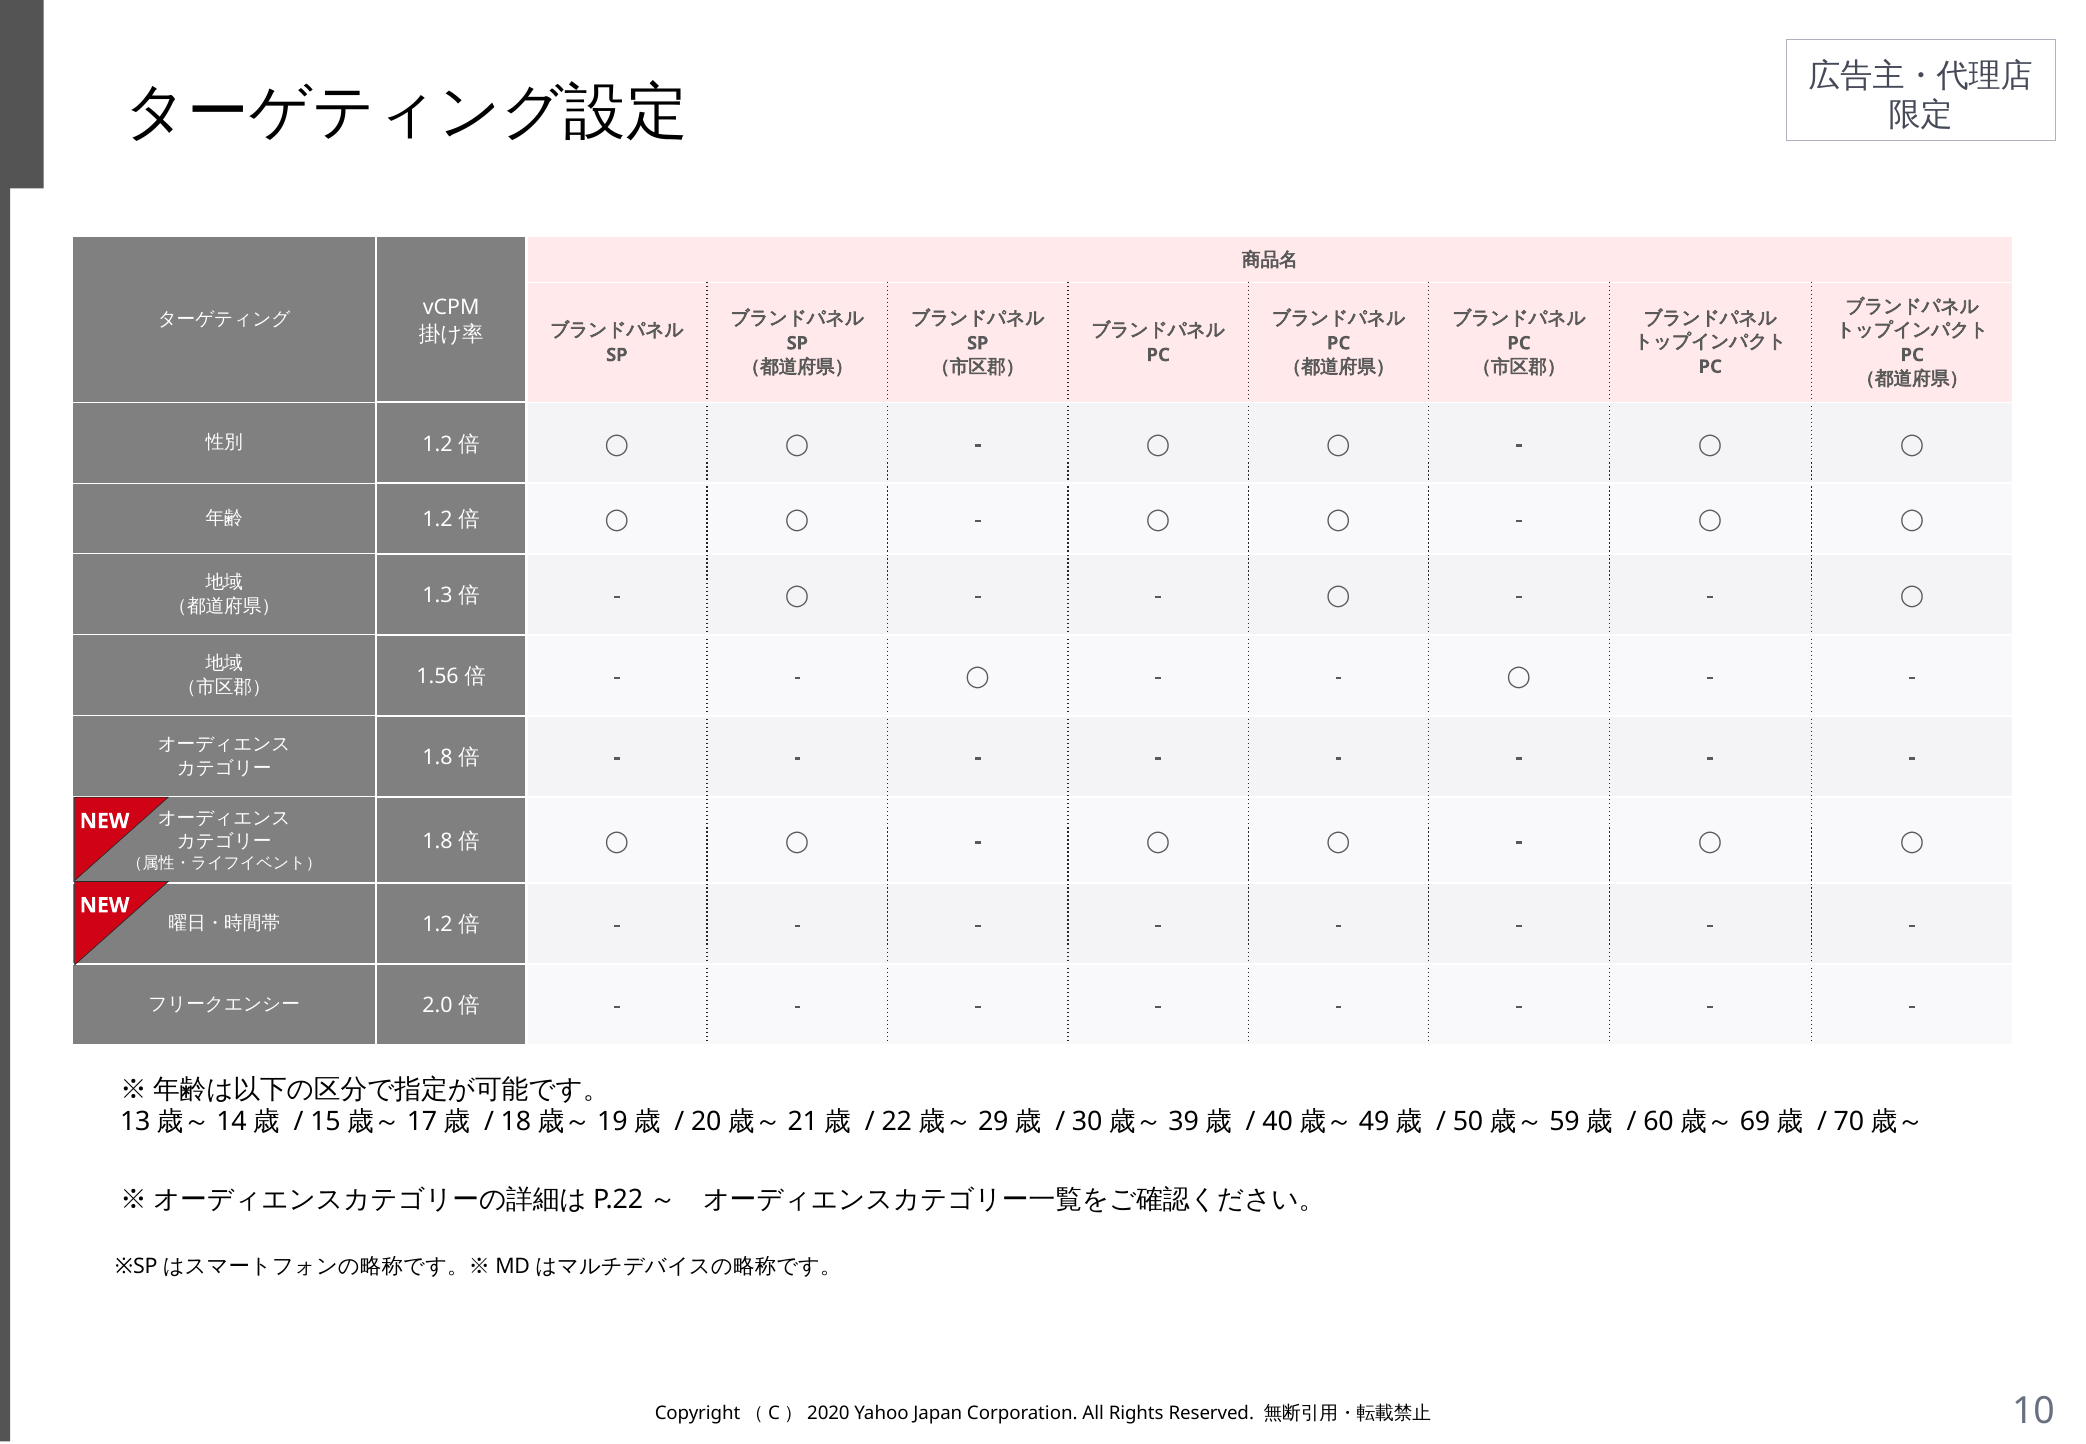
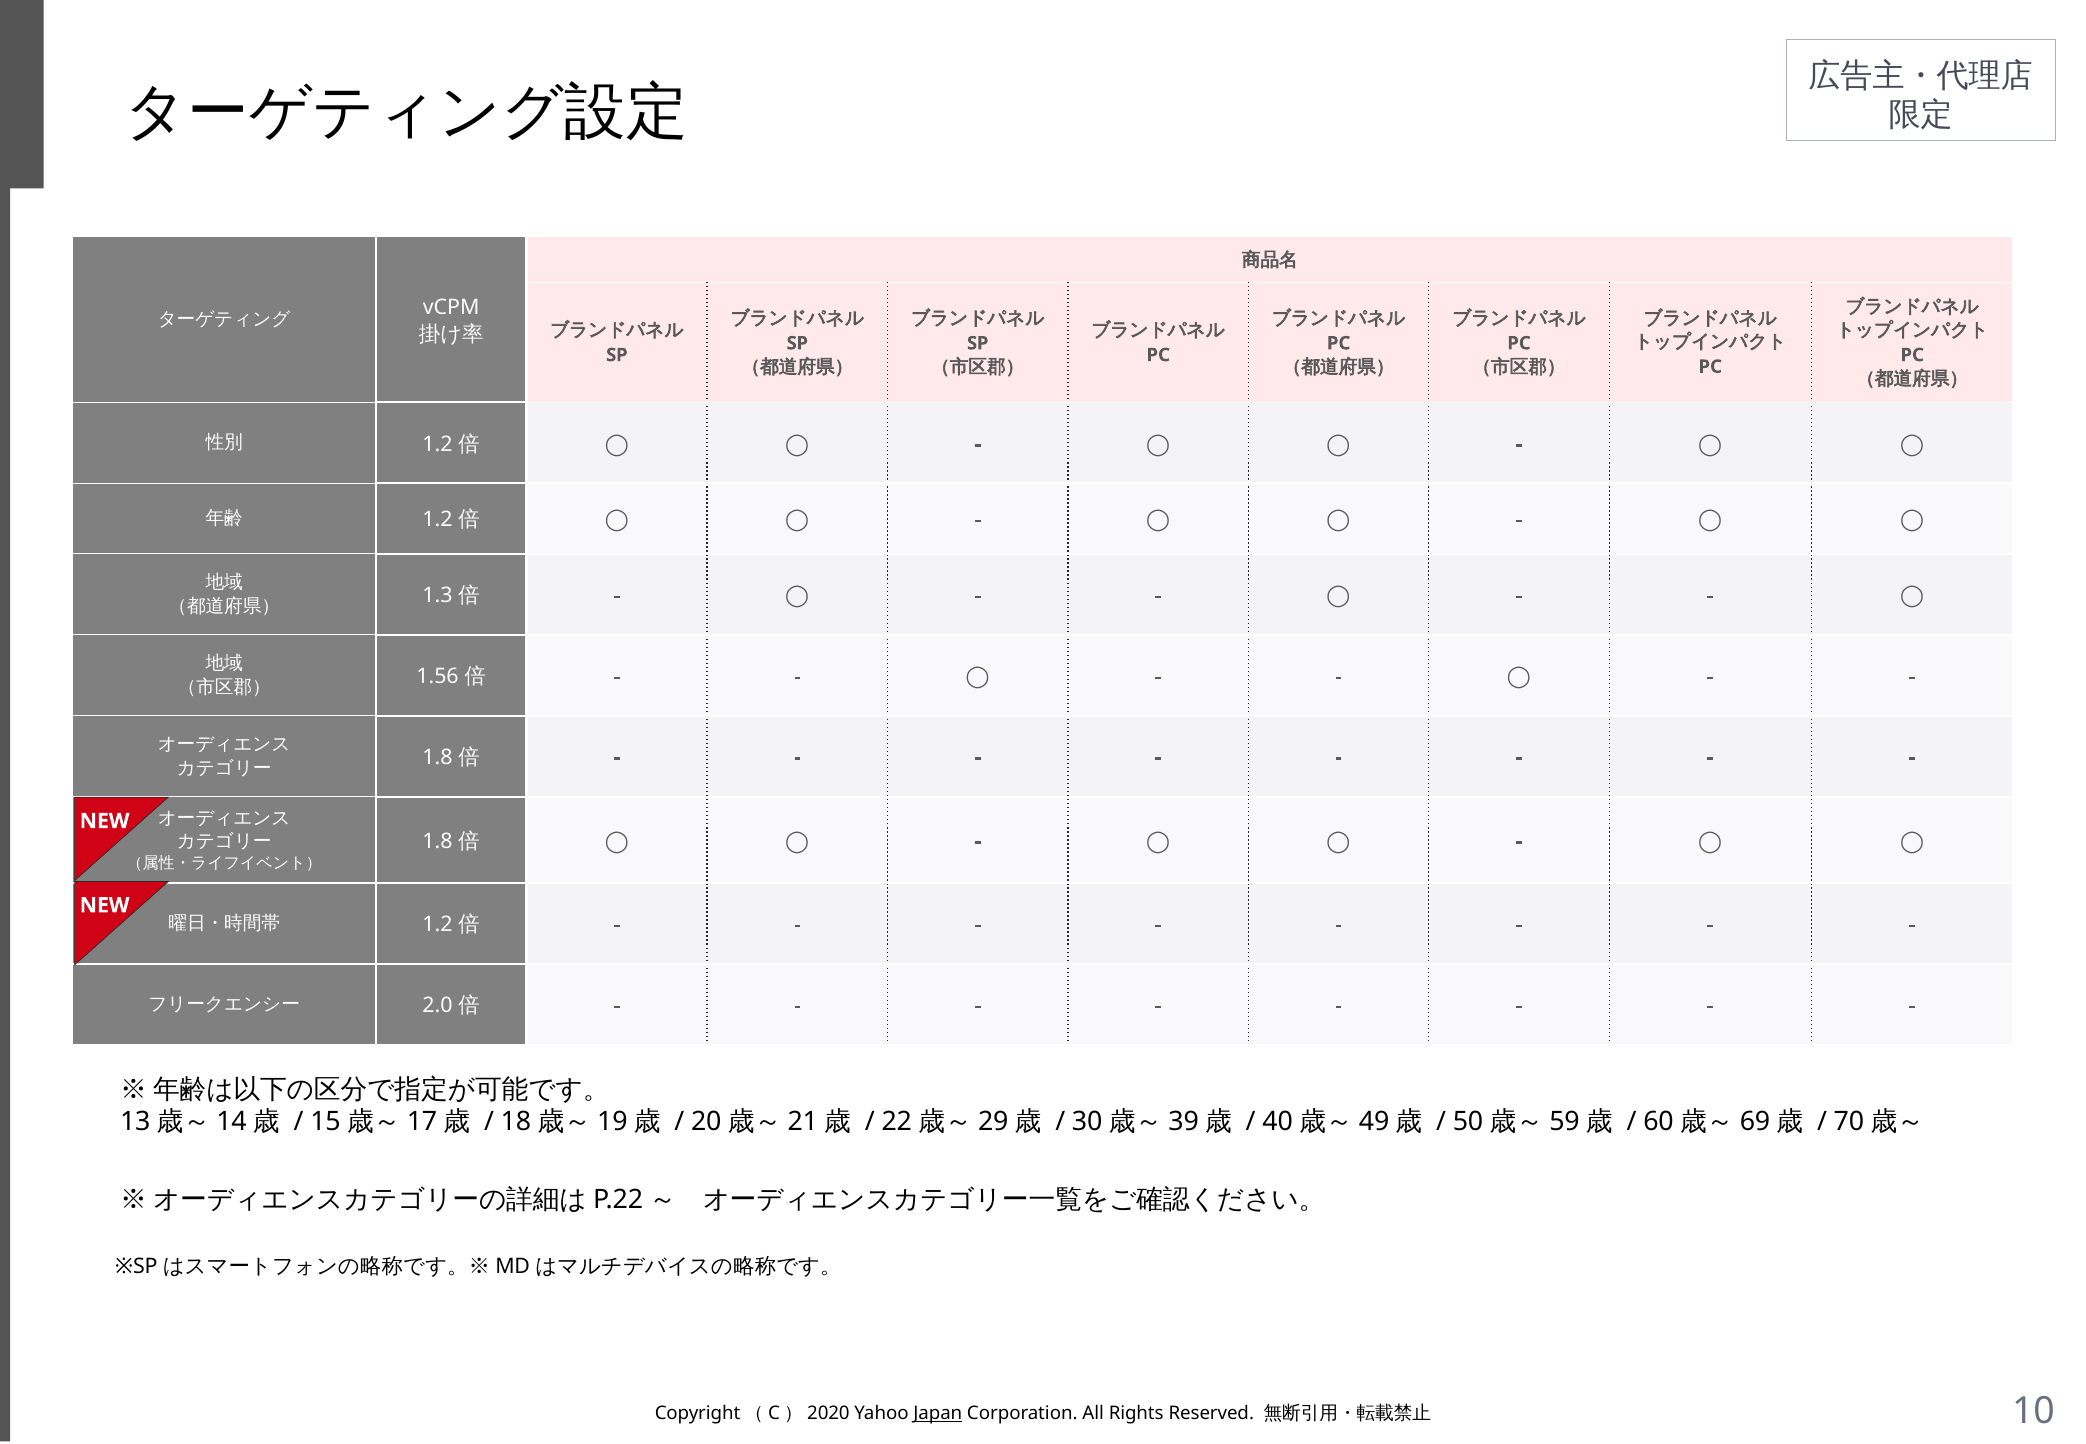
Japan underline: none -> present
